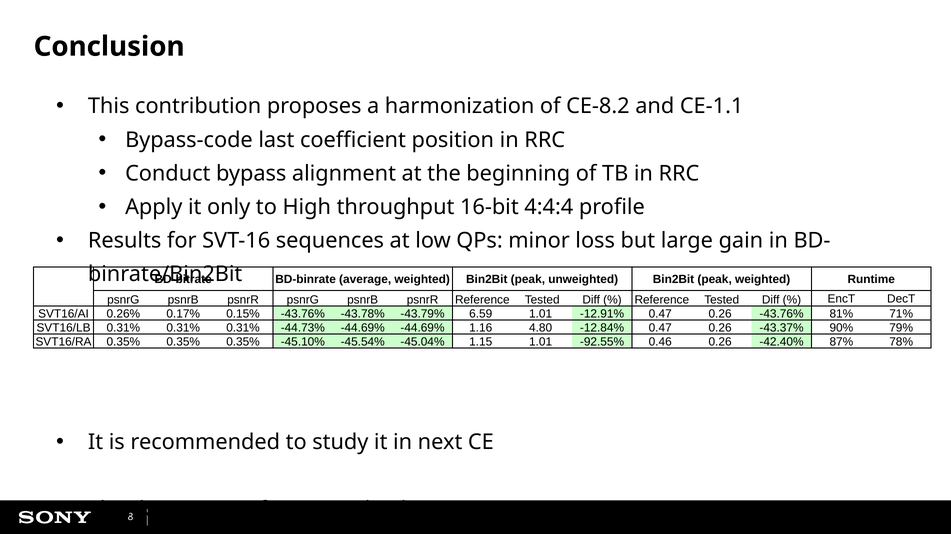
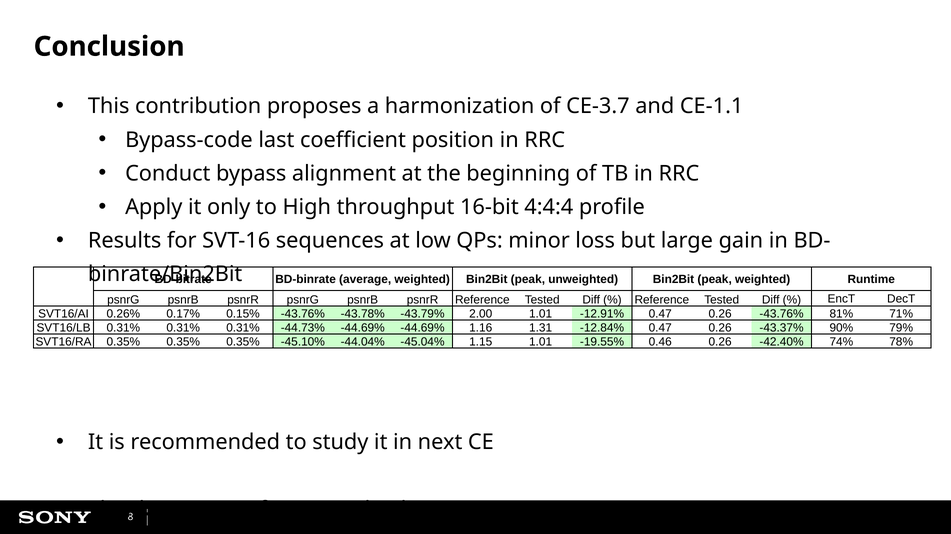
CE-8.2: CE-8.2 -> CE-3.7
6.59: 6.59 -> 2.00
4.80: 4.80 -> 1.31
-45.54%: -45.54% -> -44.04%
-92.55%: -92.55% -> -19.55%
87%: 87% -> 74%
